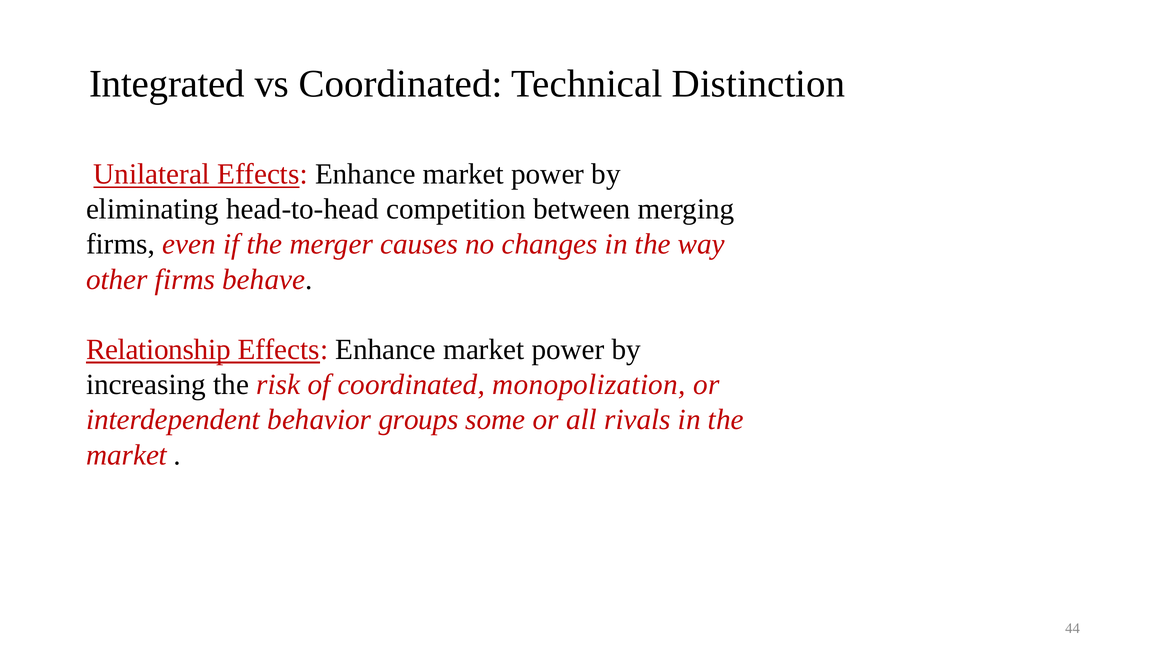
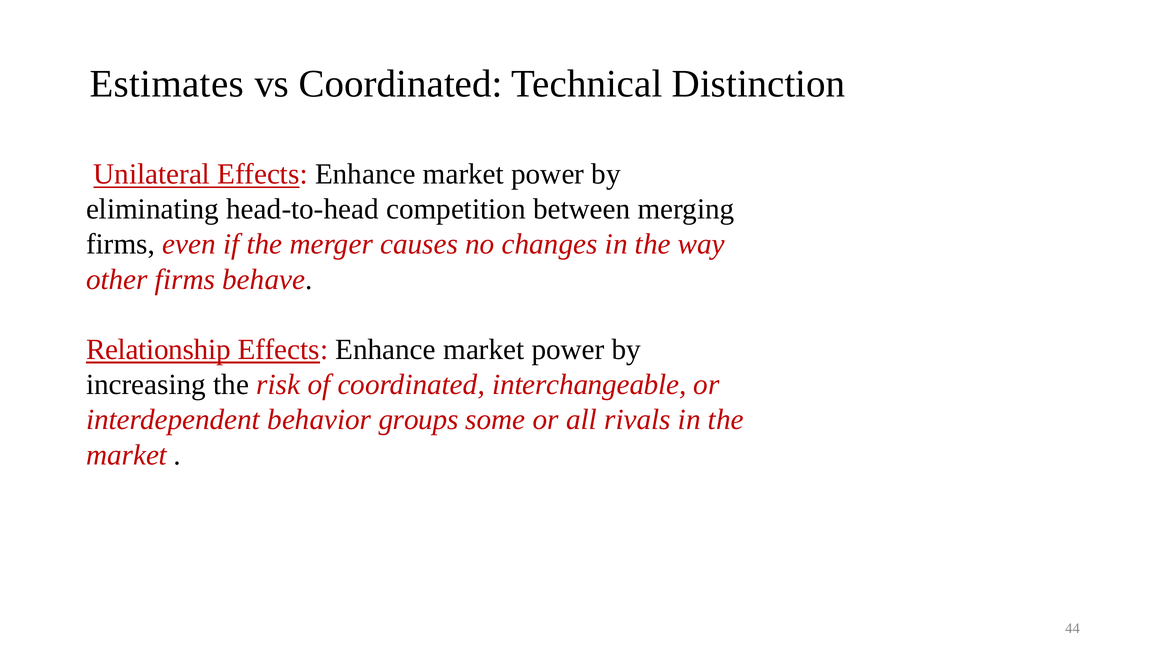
Integrated: Integrated -> Estimates
monopolization: monopolization -> interchangeable
